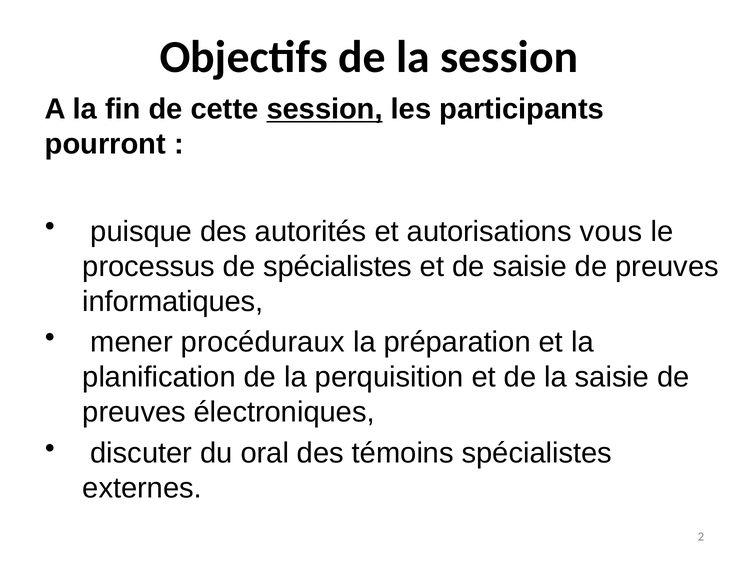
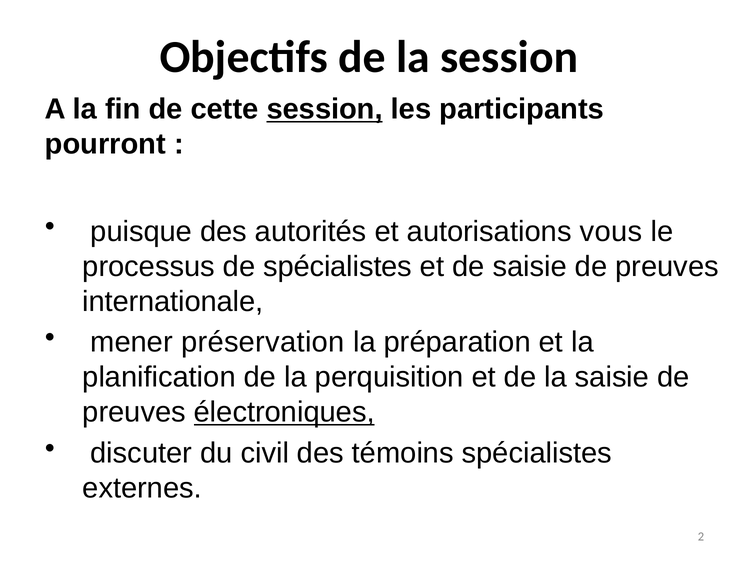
informatiques: informatiques -> internationale
procéduraux: procéduraux -> préservation
électroniques underline: none -> present
oral: oral -> civil
